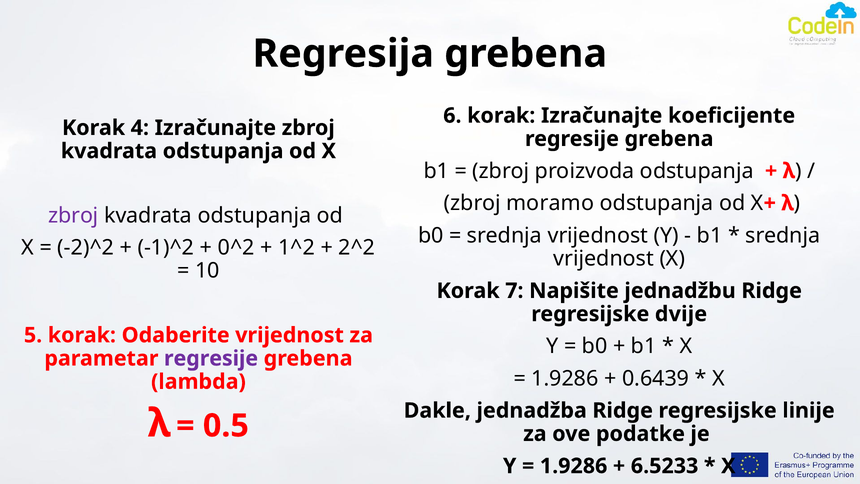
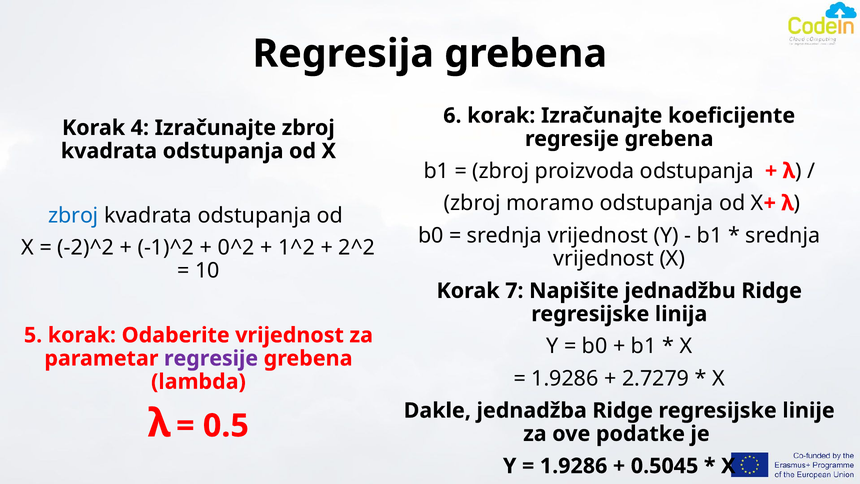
zbroj at (73, 215) colour: purple -> blue
dvije: dvije -> linija
0.6439: 0.6439 -> 2.7279
6.5233: 6.5233 -> 0.5045
